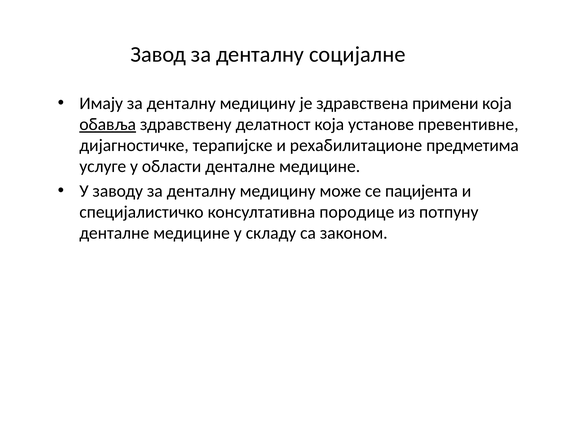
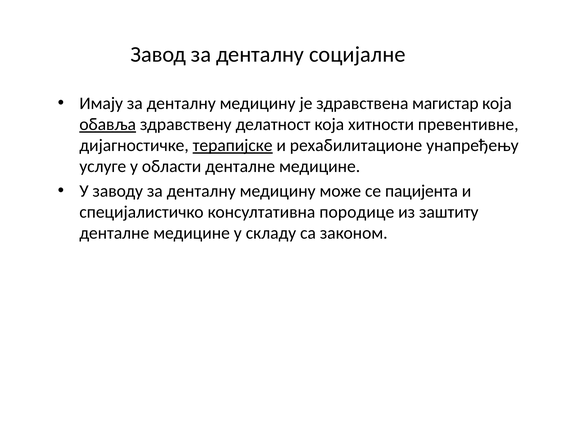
примени: примени -> магистар
установе: установе -> хитности
терапијске underline: none -> present
предметима: предметима -> унапређењу
потпуну: потпуну -> заштиту
